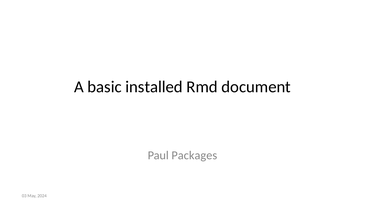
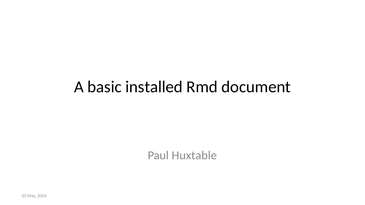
Packages: Packages -> Huxtable
